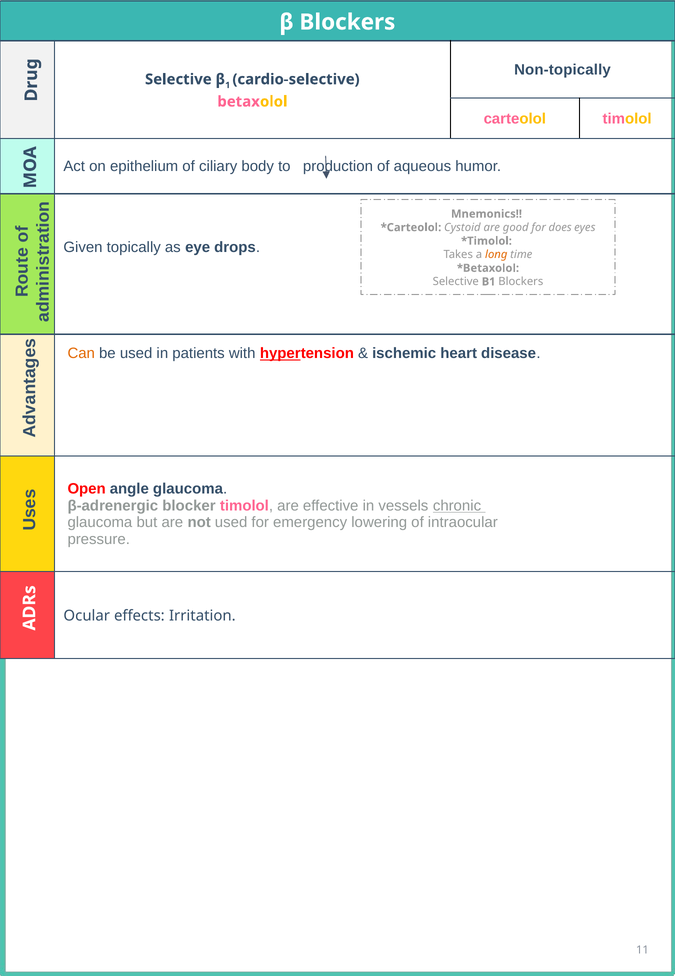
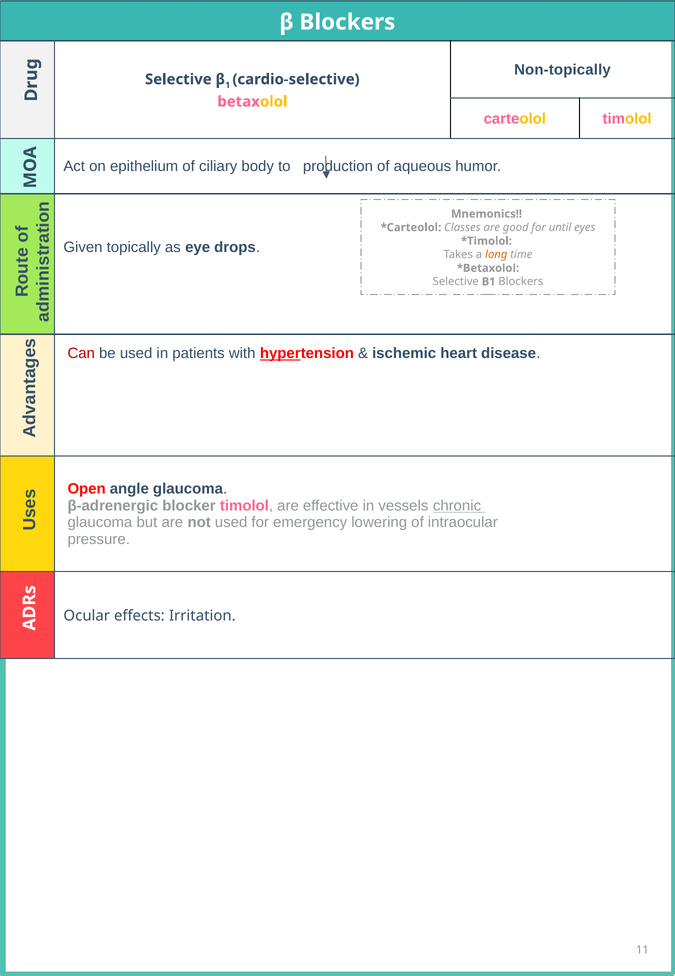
Cystoid: Cystoid -> Classes
does: does -> until
Can colour: orange -> red
